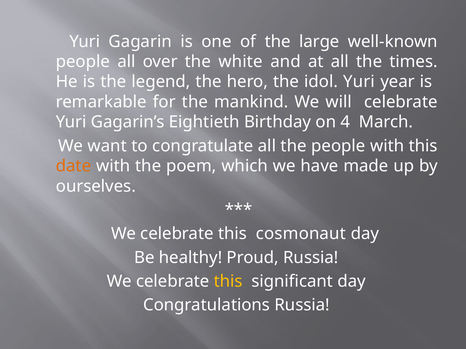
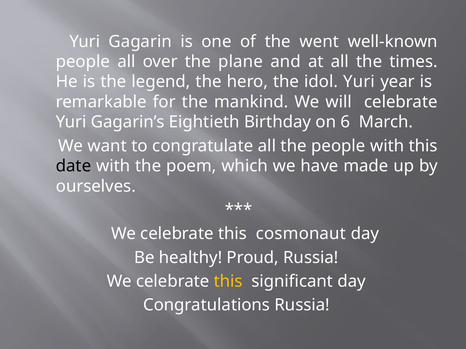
large: large -> went
white: white -> plane
4: 4 -> 6
date colour: orange -> black
